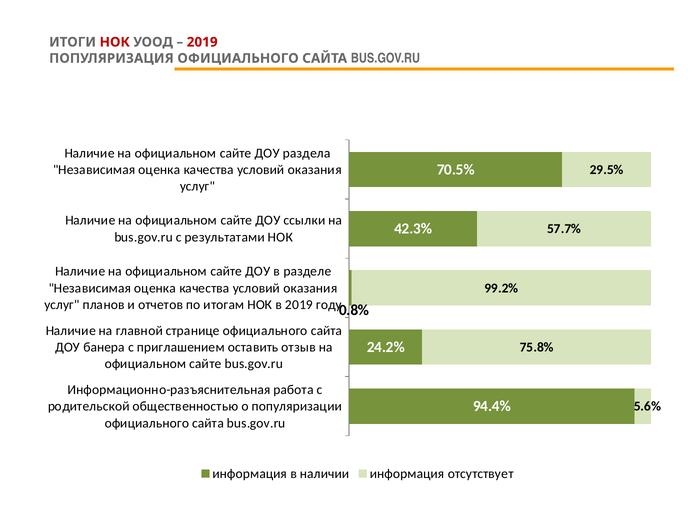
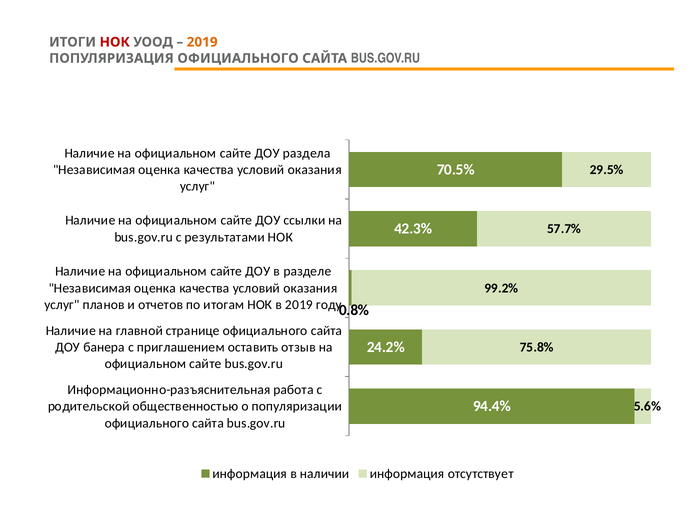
2019 at (202, 42) colour: red -> orange
